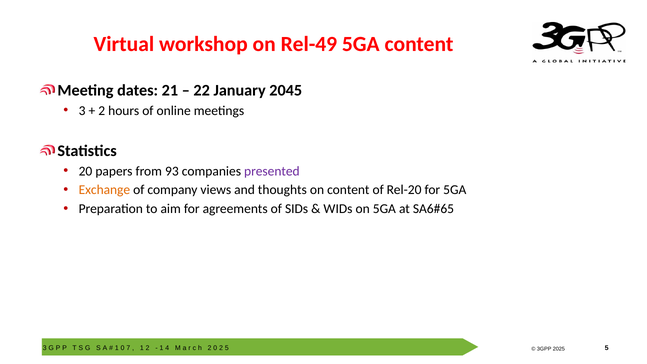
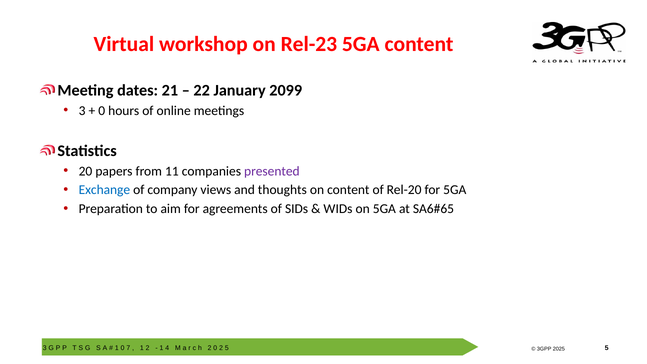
Rel-49: Rel-49 -> Rel-23
2045: 2045 -> 2099
2 at (102, 111): 2 -> 0
93: 93 -> 11
Exchange colour: orange -> blue
